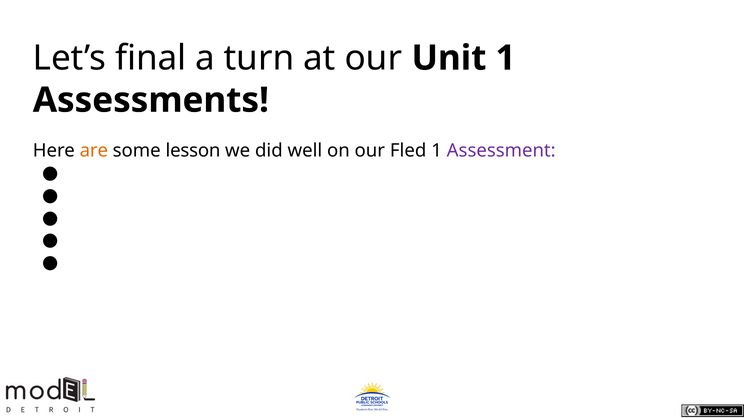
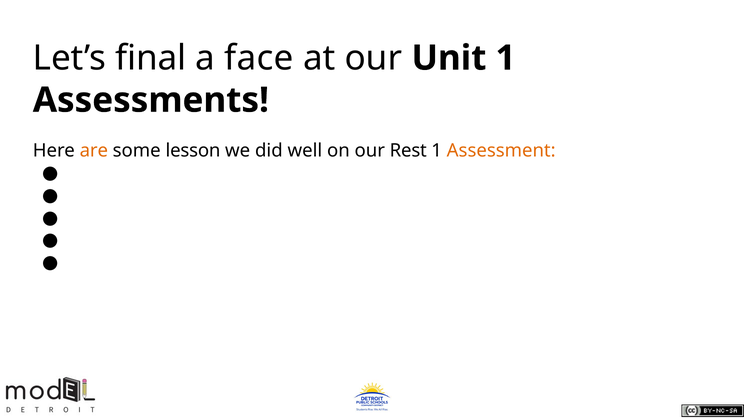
turn: turn -> face
Fled: Fled -> Rest
Assessment colour: purple -> orange
